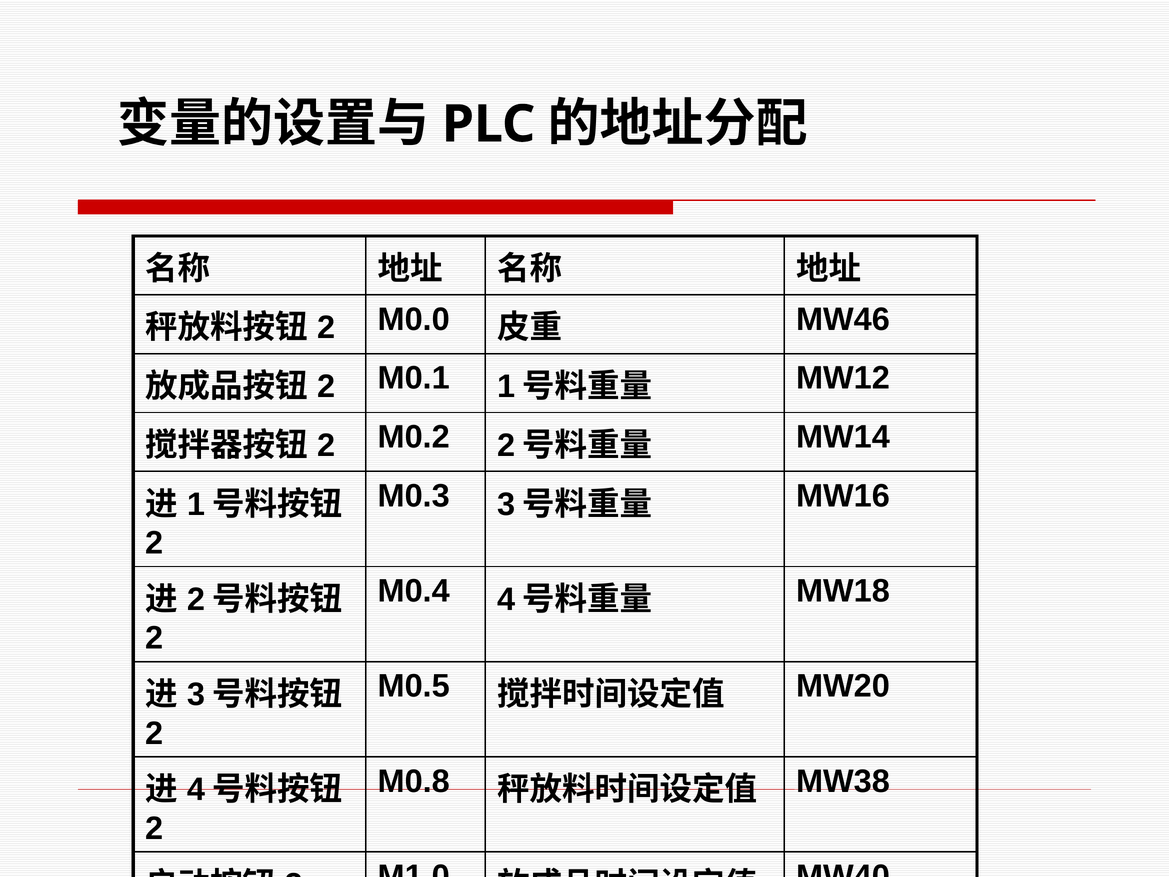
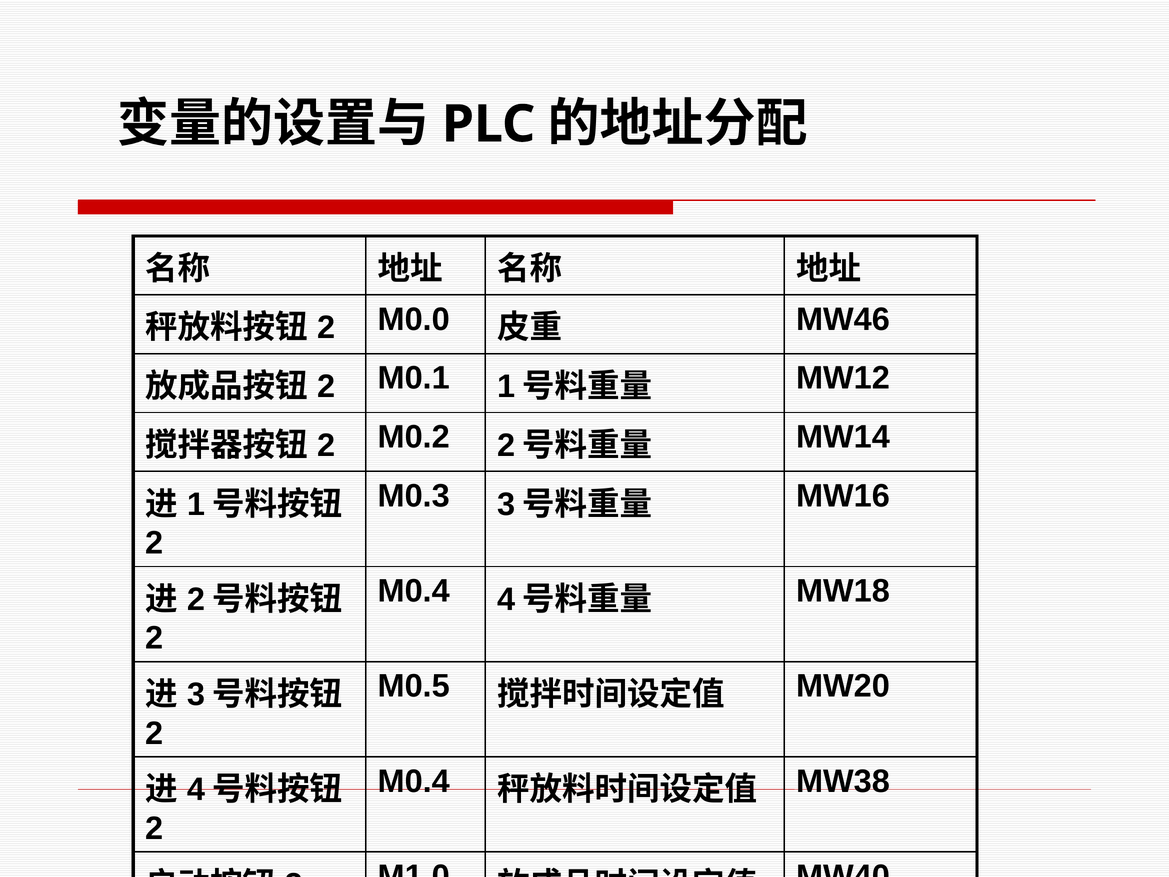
M0.8 at (414, 781): M0.8 -> M0.4
